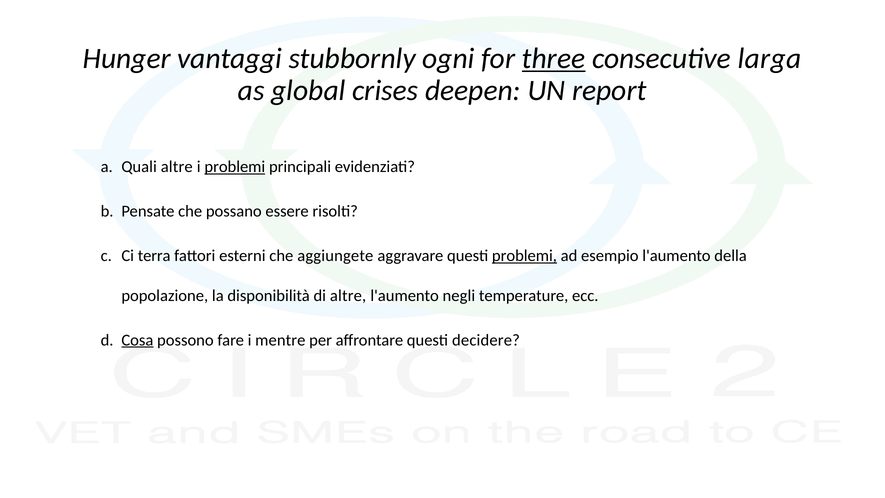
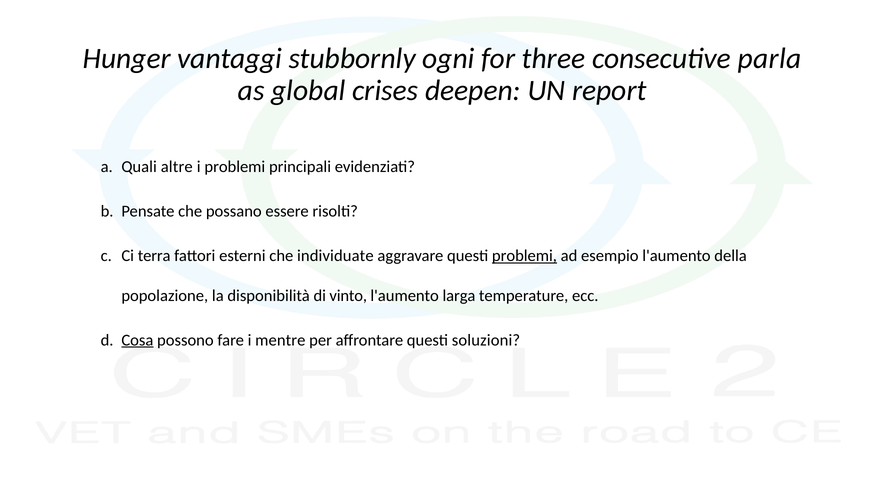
three underline: present -> none
larga: larga -> parla
problemi at (235, 167) underline: present -> none
aggiungete: aggiungete -> individuate
di altre: altre -> vinto
negli: negli -> larga
decidere: decidere -> soluzioni
